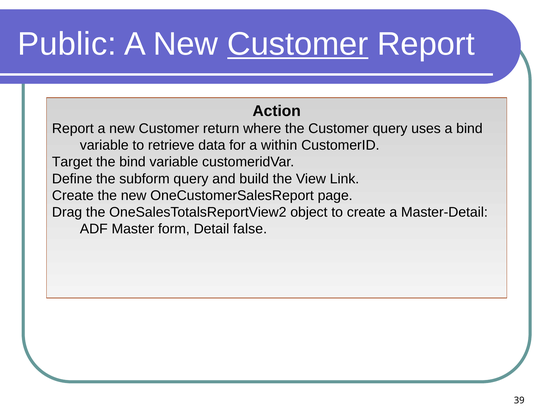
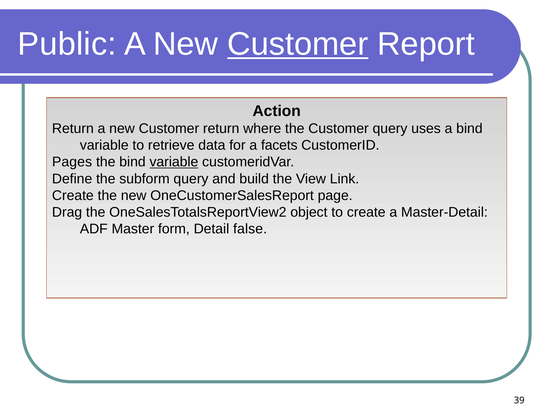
Report at (73, 128): Report -> Return
within: within -> facets
Target: Target -> Pages
variable at (174, 162) underline: none -> present
